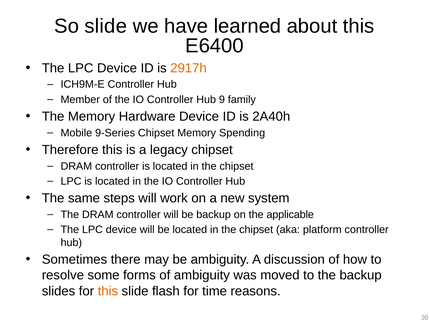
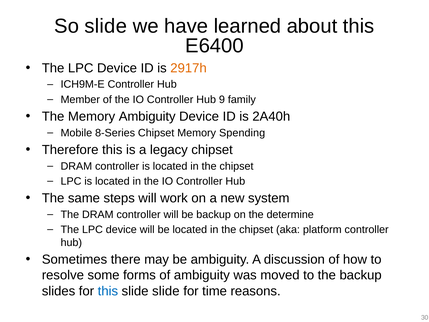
Memory Hardware: Hardware -> Ambiguity
9-Series: 9-Series -> 8-Series
applicable: applicable -> determine
this at (108, 291) colour: orange -> blue
slide flash: flash -> slide
